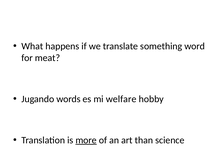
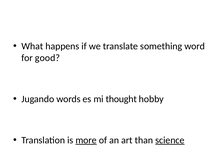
meat: meat -> good
welfare: welfare -> thought
science underline: none -> present
